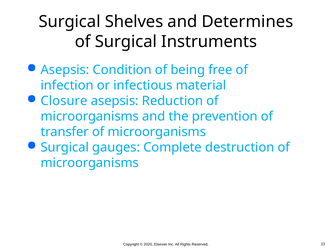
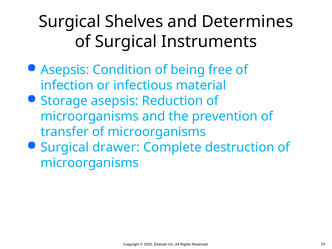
Closure: Closure -> Storage
gauges: gauges -> drawer
